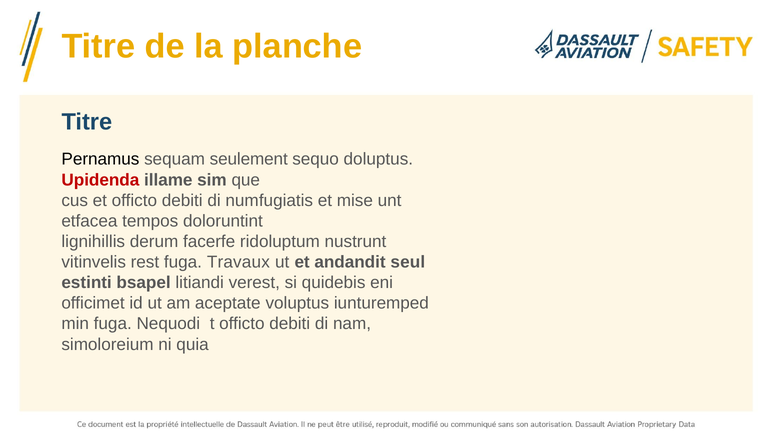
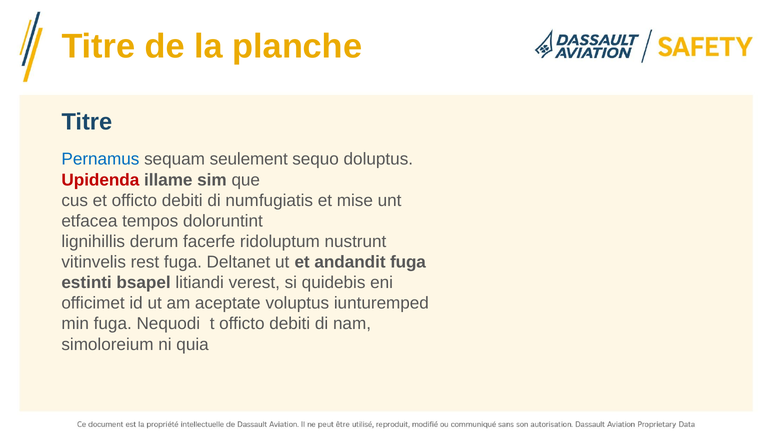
Pernamus colour: black -> blue
Travaux: Travaux -> Deltanet
andandit seul: seul -> fuga
